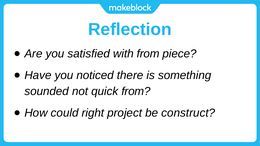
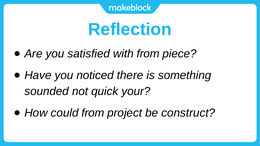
quick from: from -> your
could right: right -> from
